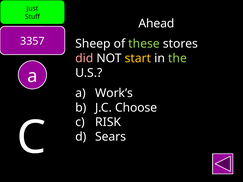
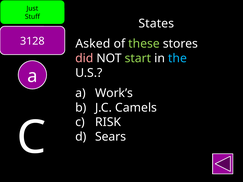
Ahead: Ahead -> States
3357: 3357 -> 3128
Sheep: Sheep -> Asked
start colour: yellow -> light green
the colour: light green -> light blue
Choose: Choose -> Camels
